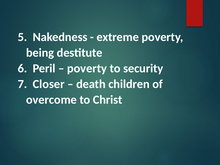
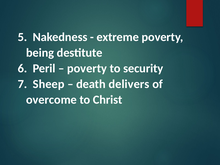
Closer: Closer -> Sheep
children: children -> delivers
